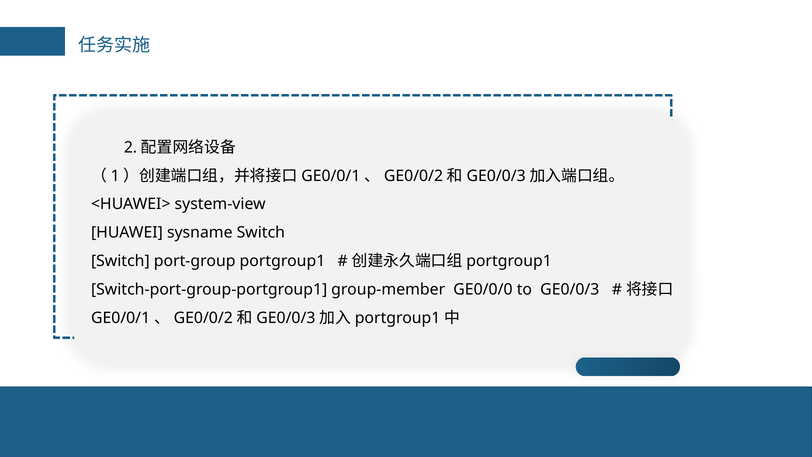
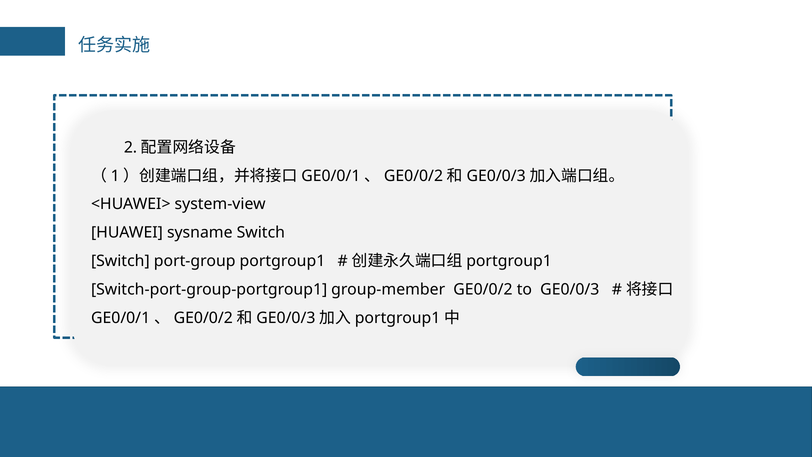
GE0/0/0: GE0/0/0 -> GE0/0/2
